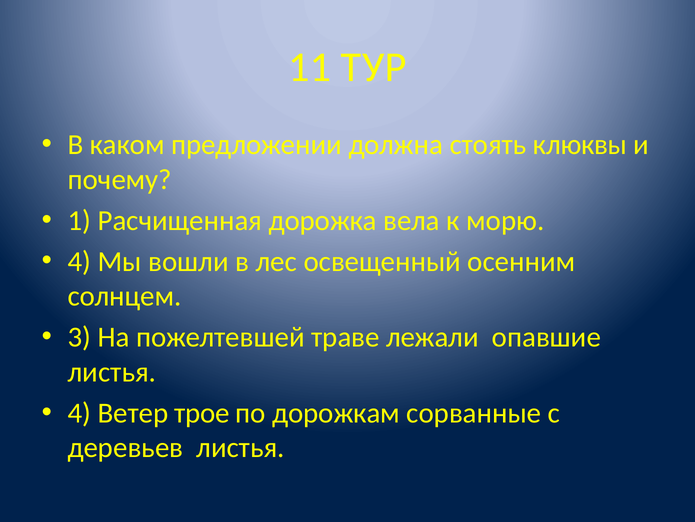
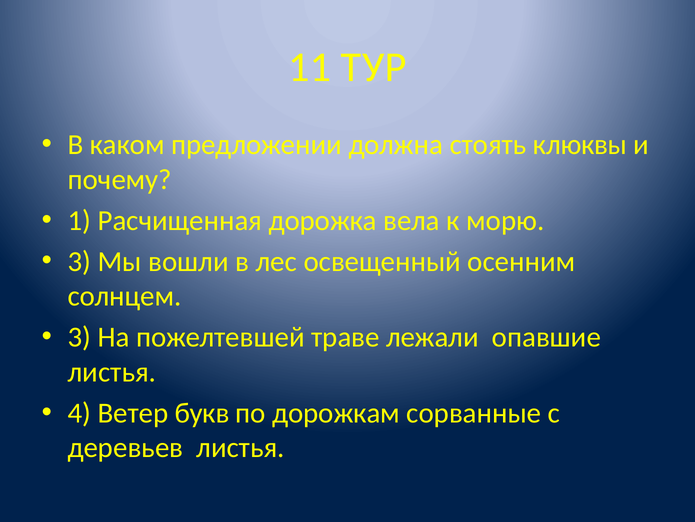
4 at (79, 261): 4 -> 3
трое: трое -> букв
